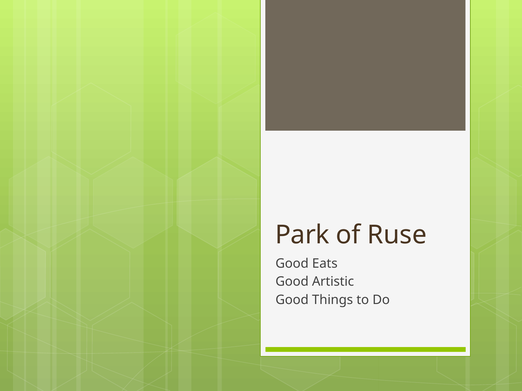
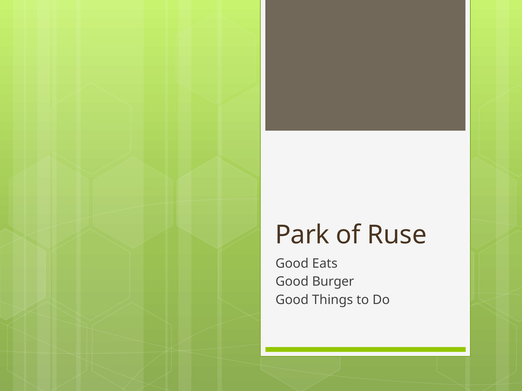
Artistic: Artistic -> Burger
